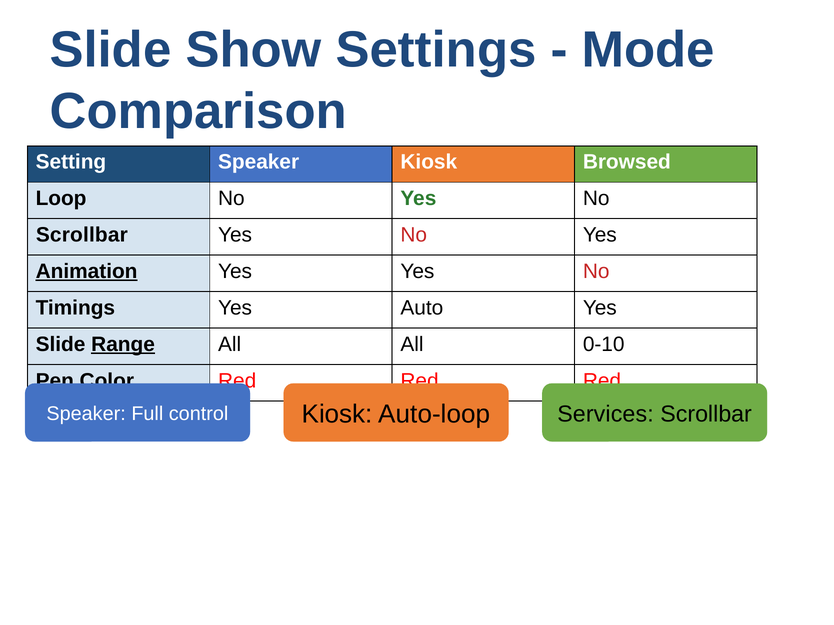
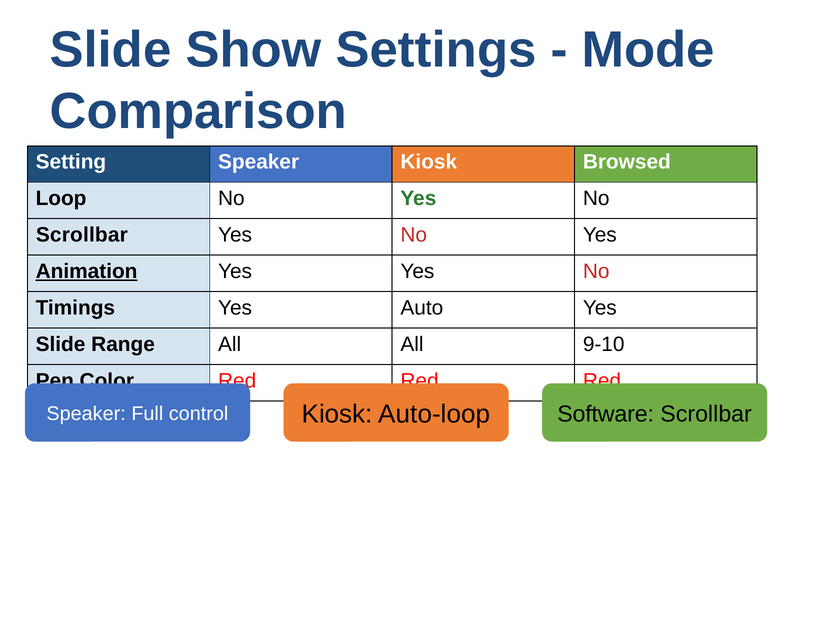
Range underline: present -> none
0-10: 0-10 -> 9-10
Services: Services -> Software
